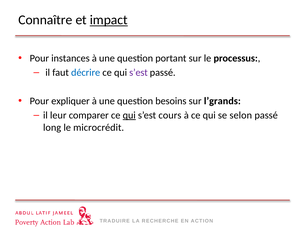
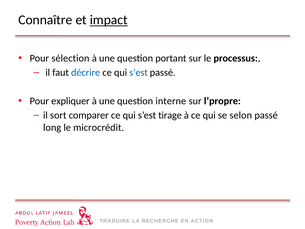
instances: instances -> sélection
s’est at (138, 72) colour: purple -> blue
besoins: besoins -> interne
l’grands: l’grands -> l’propre
leur: leur -> sort
qui at (129, 115) underline: present -> none
cours: cours -> tirage
